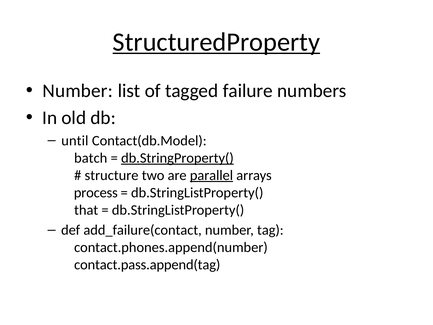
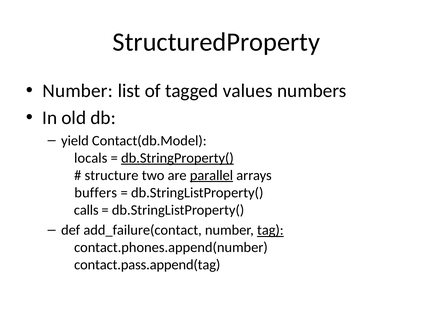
StructuredProperty underline: present -> none
failure: failure -> values
until: until -> yield
batch: batch -> locals
process: process -> buffers
that: that -> calls
tag underline: none -> present
